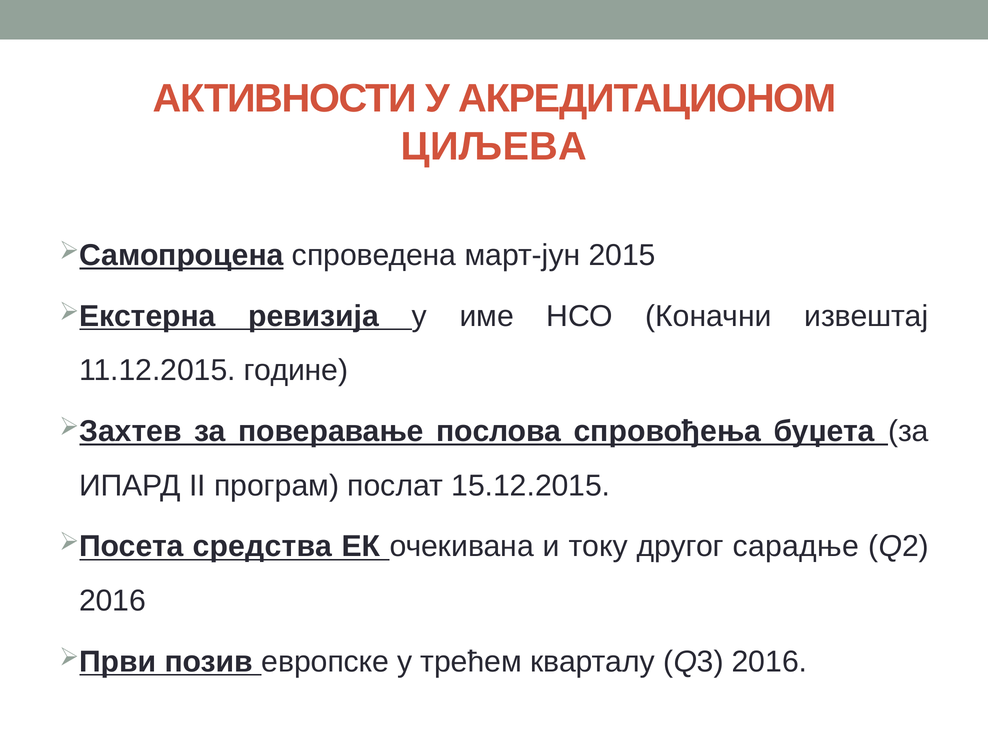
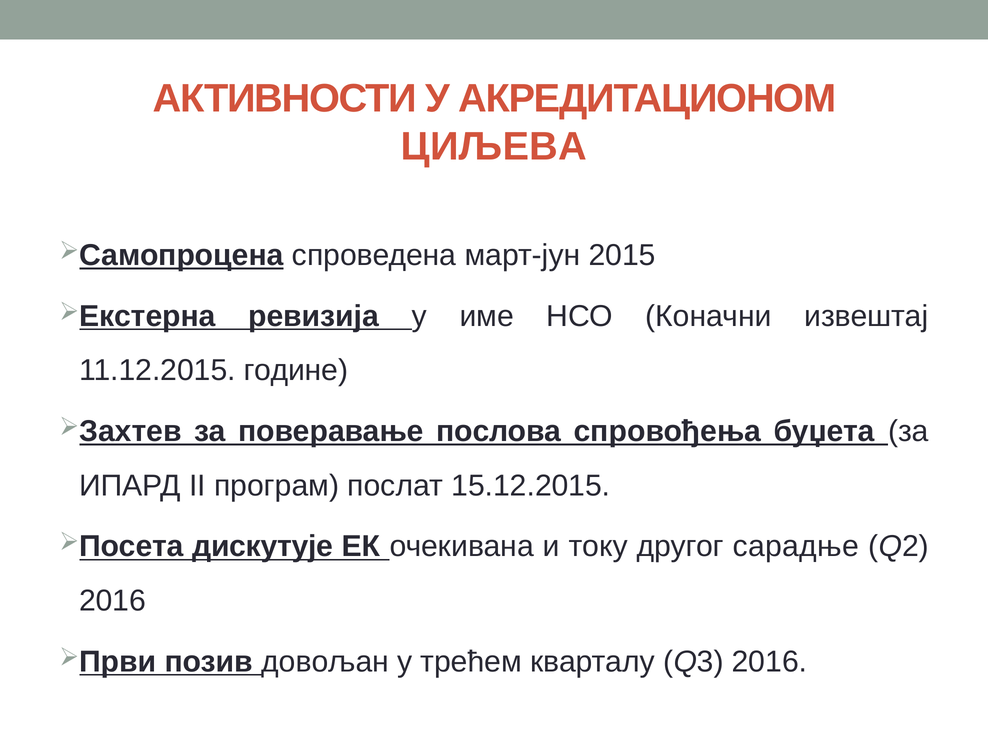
средства: средства -> дискутује
европске: европске -> довољан
